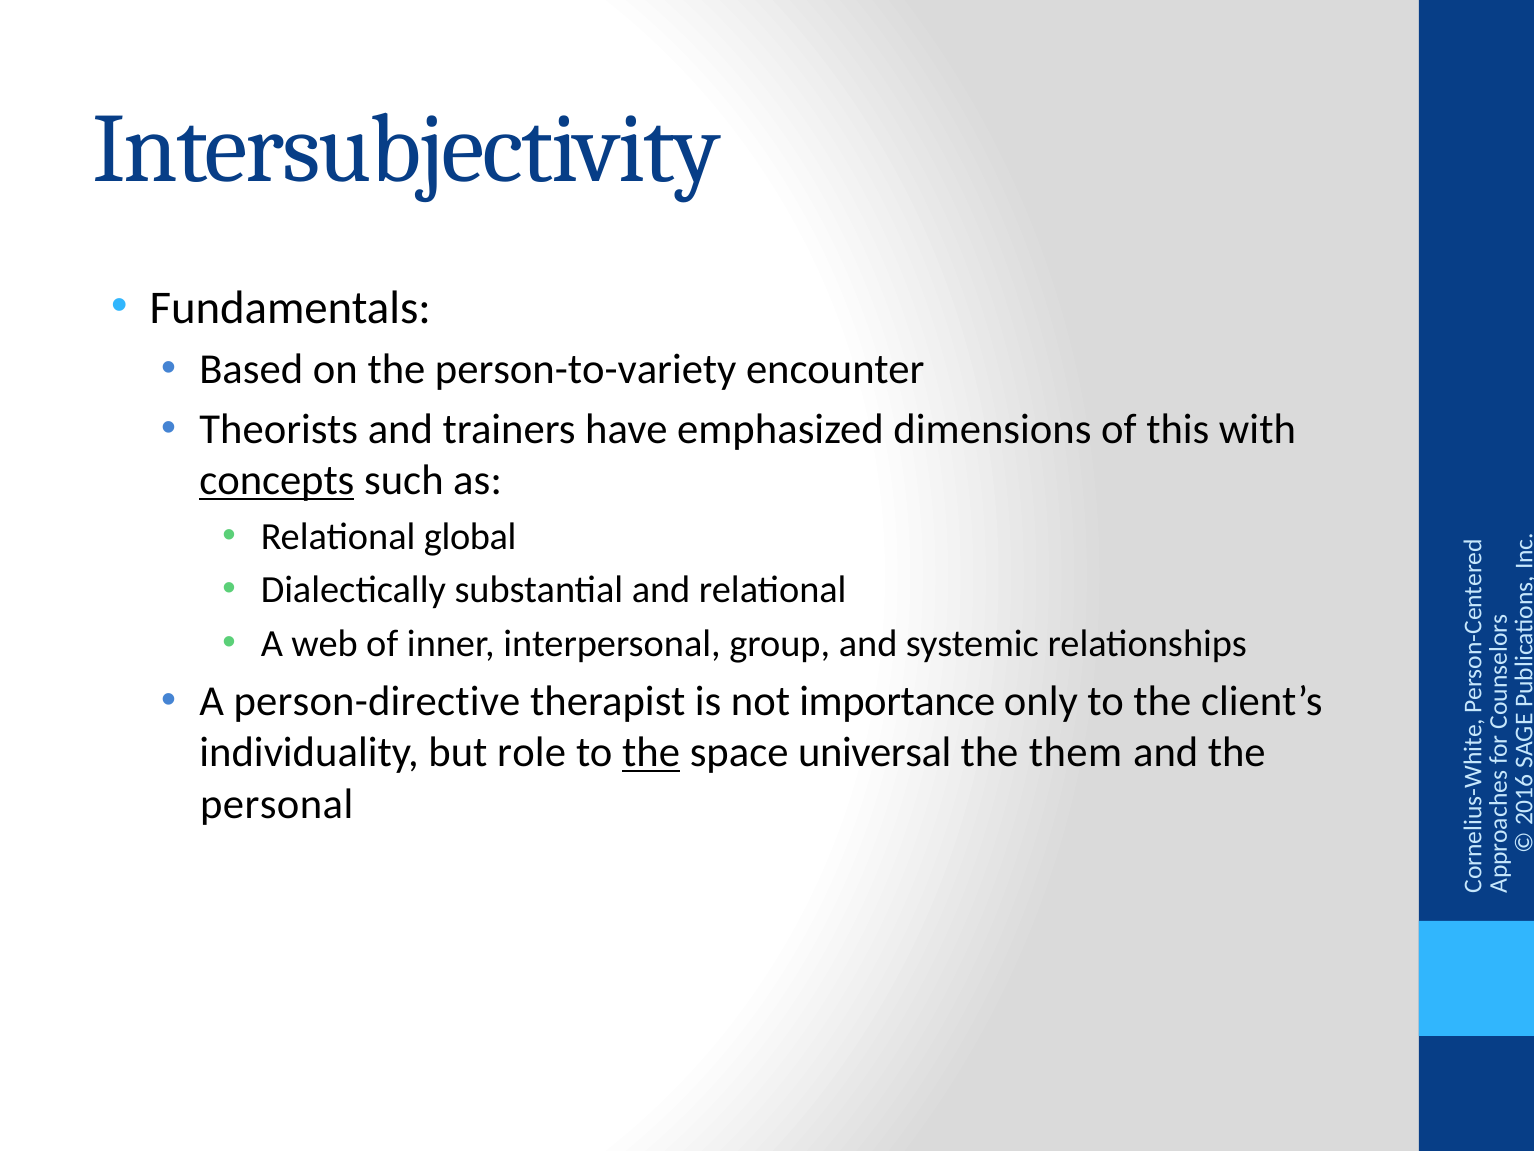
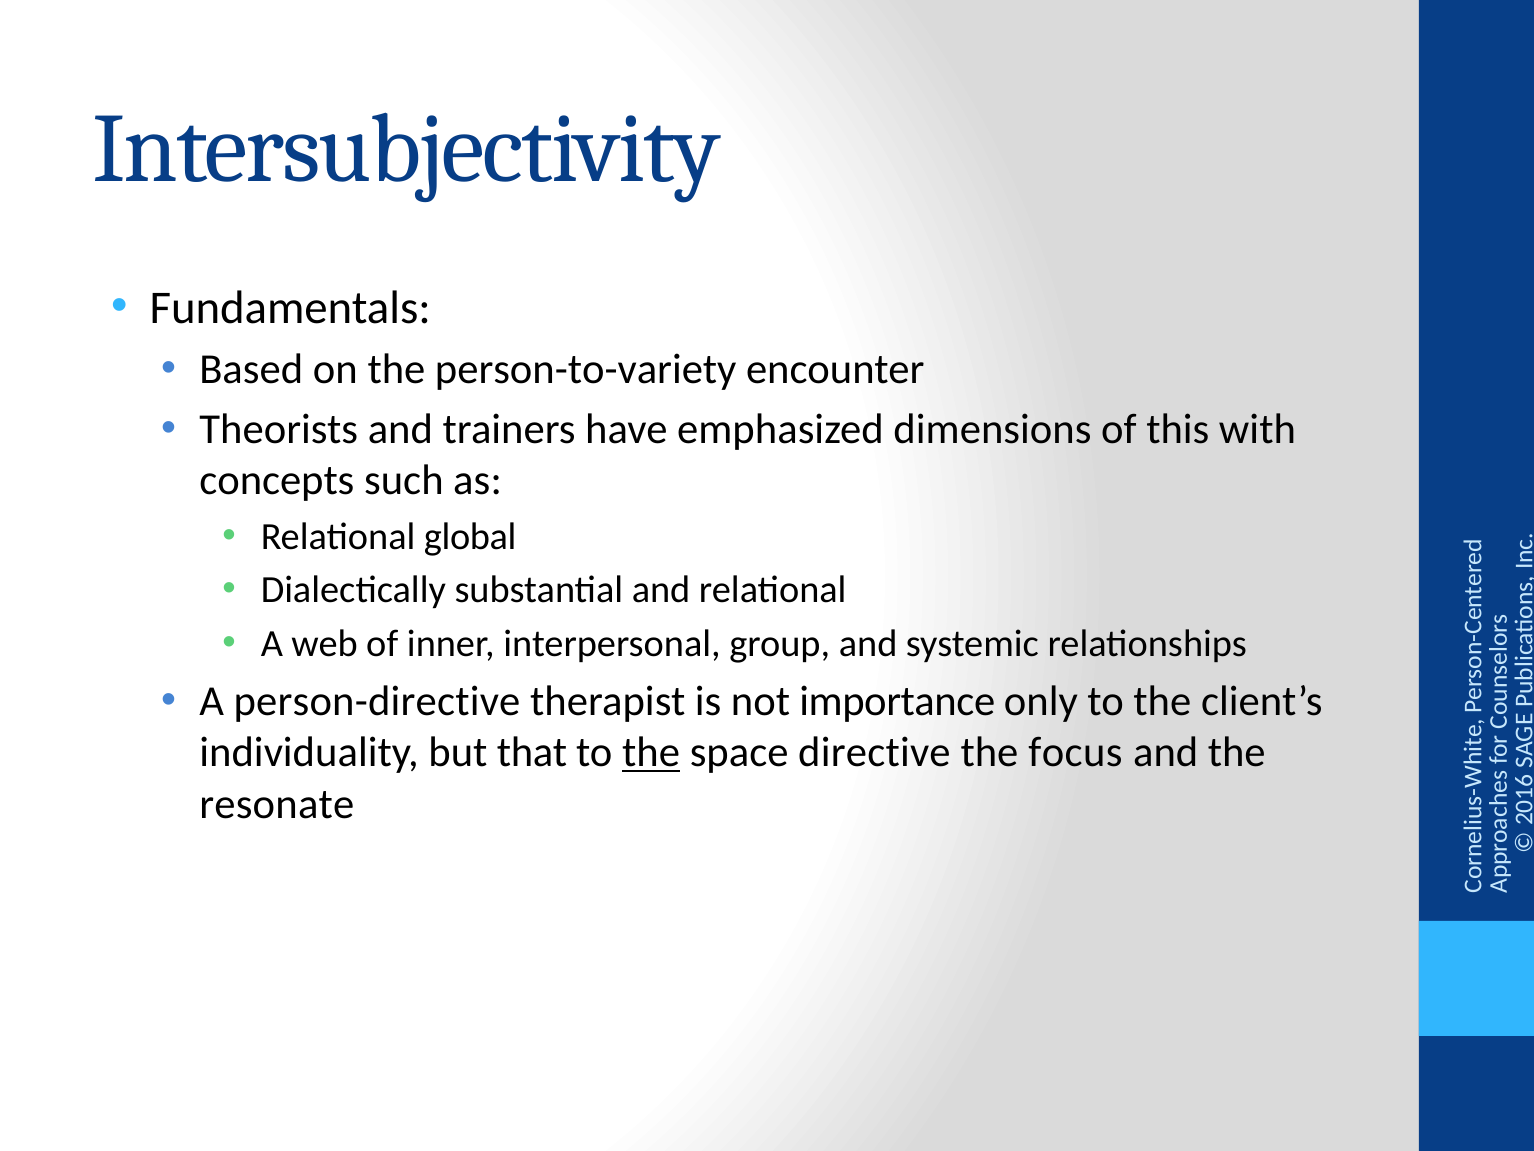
concepts underline: present -> none
role: role -> that
universal: universal -> directive
them: them -> focus
personal: personal -> resonate
